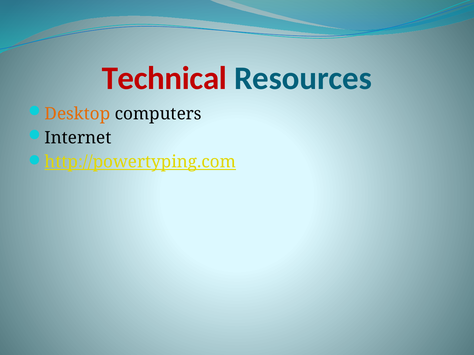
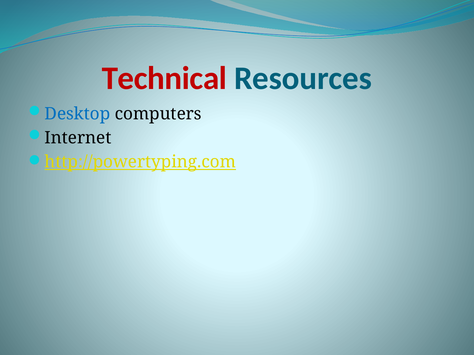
Desktop colour: orange -> blue
